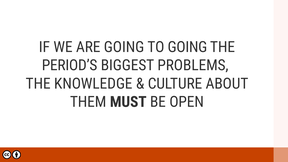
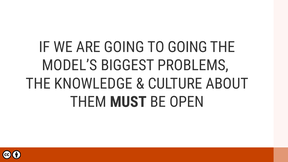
PERIOD’S: PERIOD’S -> MODEL’S
